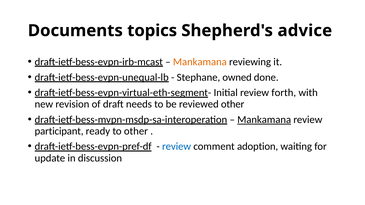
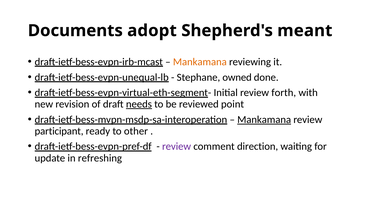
topics: topics -> adopt
advice: advice -> meant
needs underline: none -> present
reviewed other: other -> point
review at (177, 147) colour: blue -> purple
adoption: adoption -> direction
discussion: discussion -> refreshing
